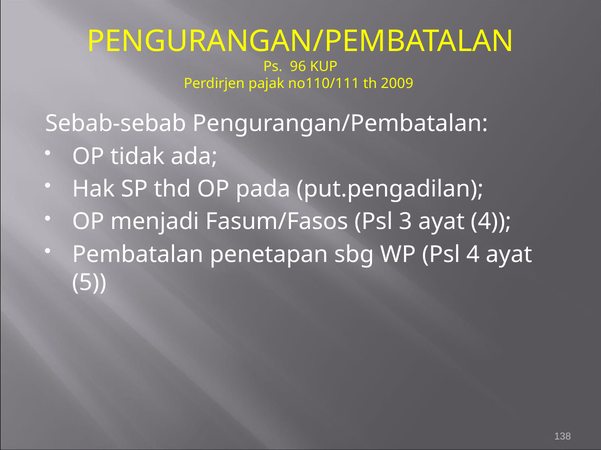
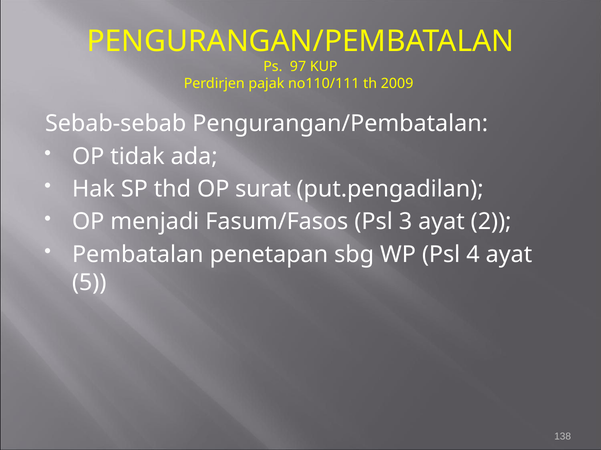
96: 96 -> 97
pada: pada -> surat
ayat 4: 4 -> 2
